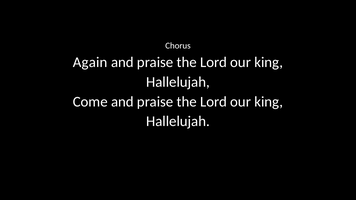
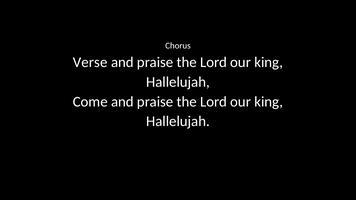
Again: Again -> Verse
